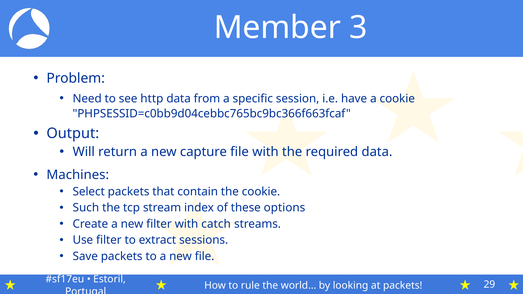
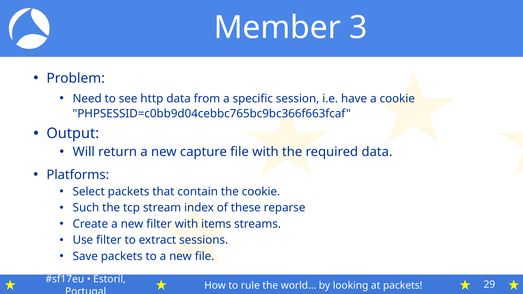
Machines: Machines -> Platforms
options: options -> reparse
catch: catch -> items
